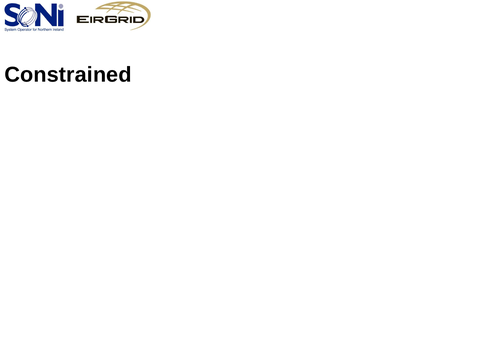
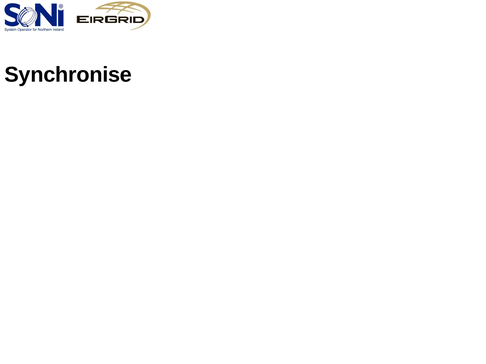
Constrained: Constrained -> Synchronise
